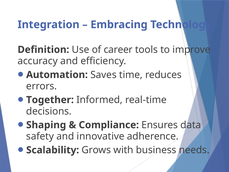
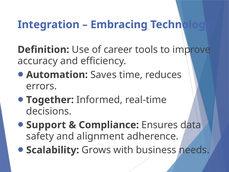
Shaping: Shaping -> Support
innovative: innovative -> alignment
